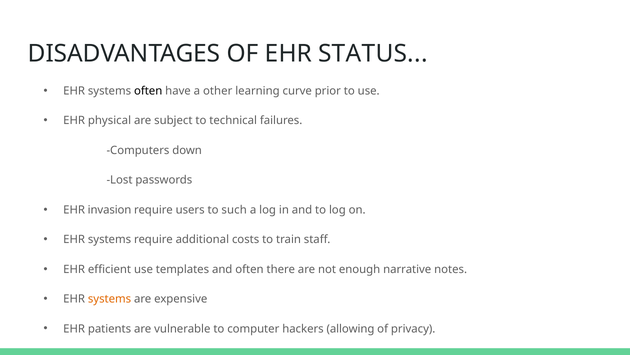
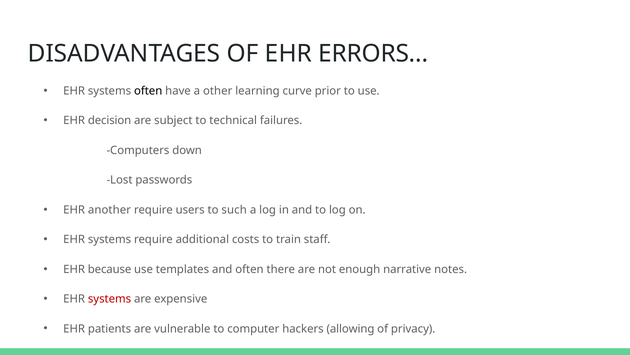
STATUS: STATUS -> ERRORS
physical: physical -> decision
invasion: invasion -> another
efficient: efficient -> because
systems at (110, 299) colour: orange -> red
